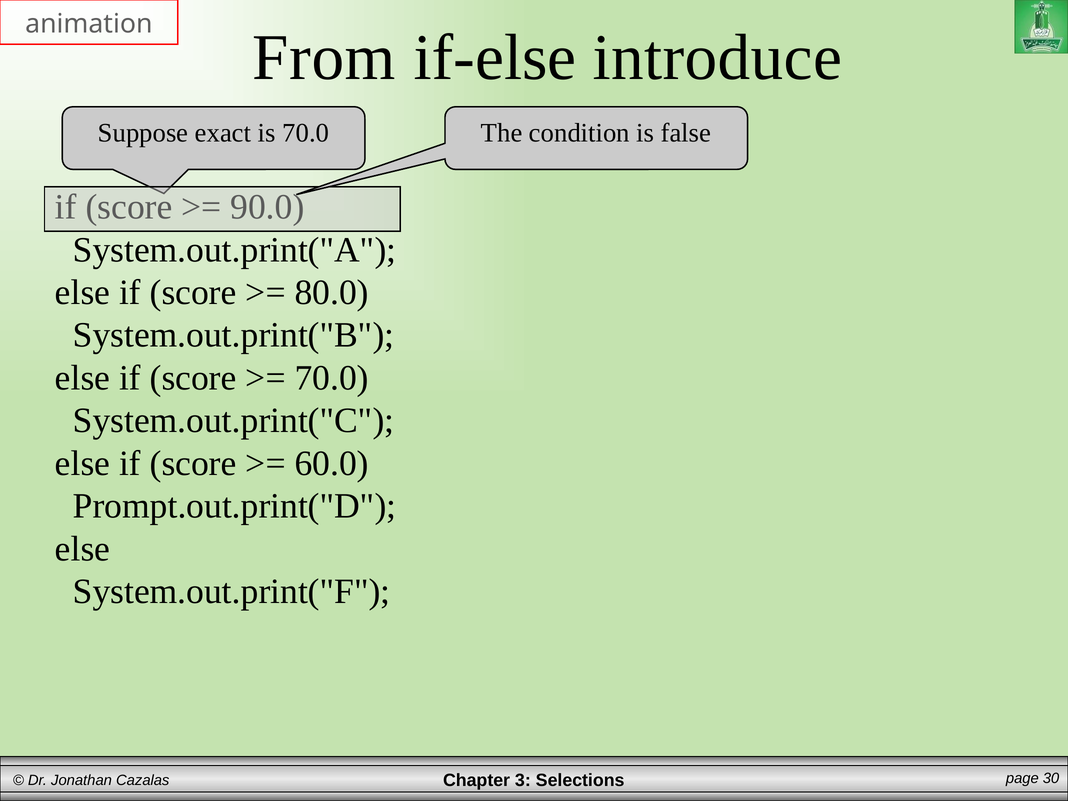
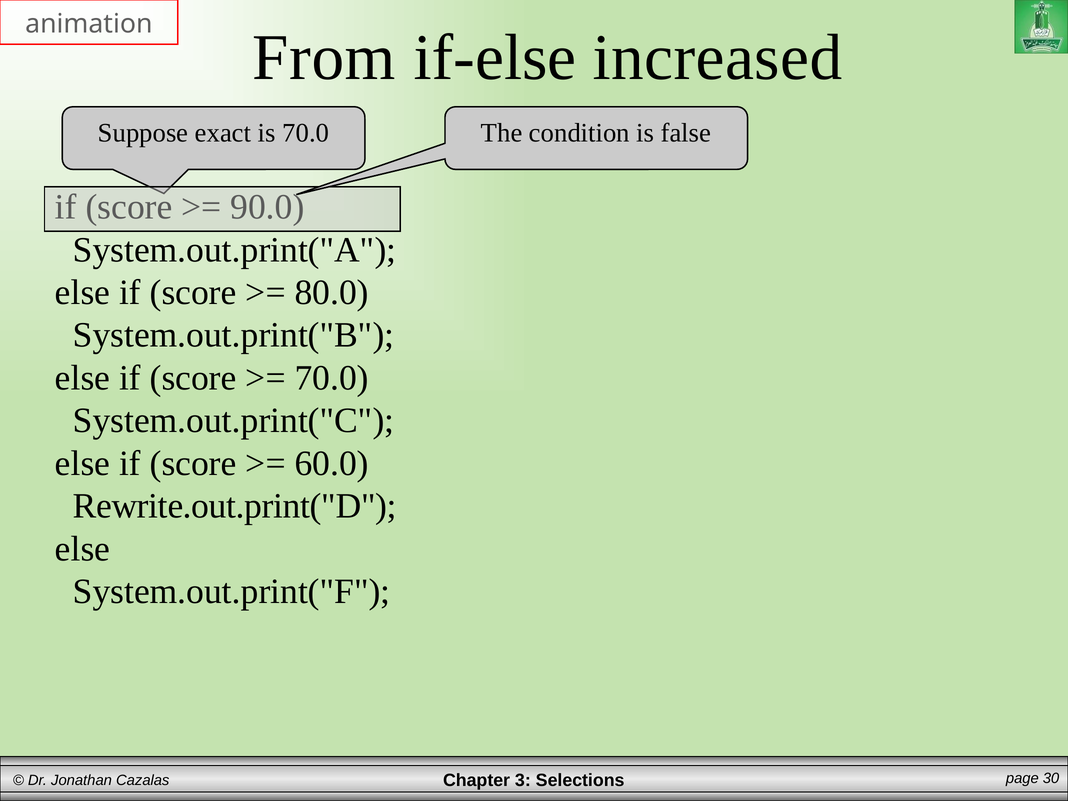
introduce: introduce -> increased
Prompt.out.print("D: Prompt.out.print("D -> Rewrite.out.print("D
